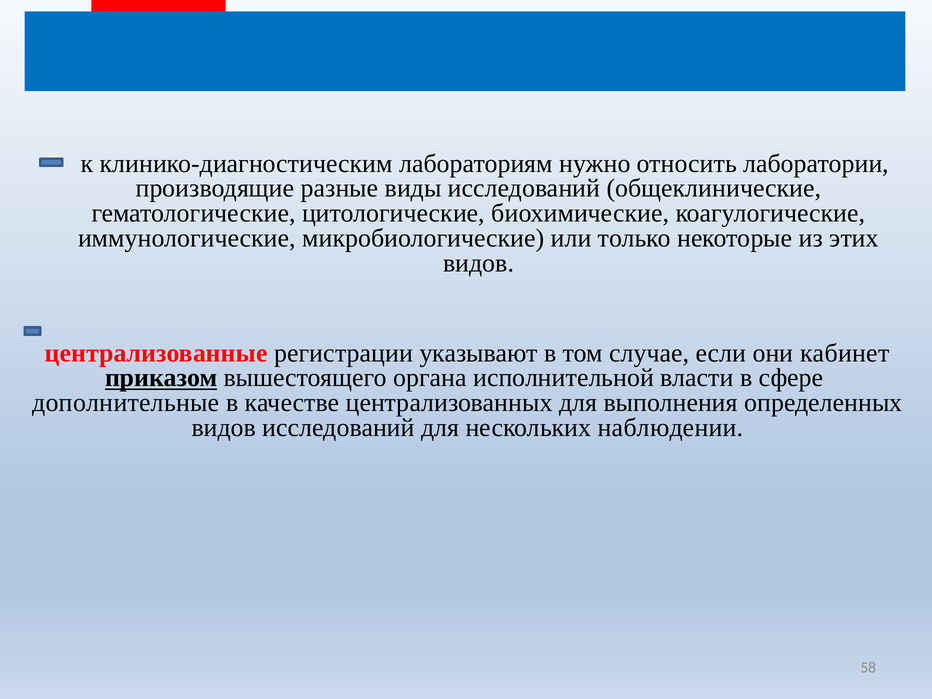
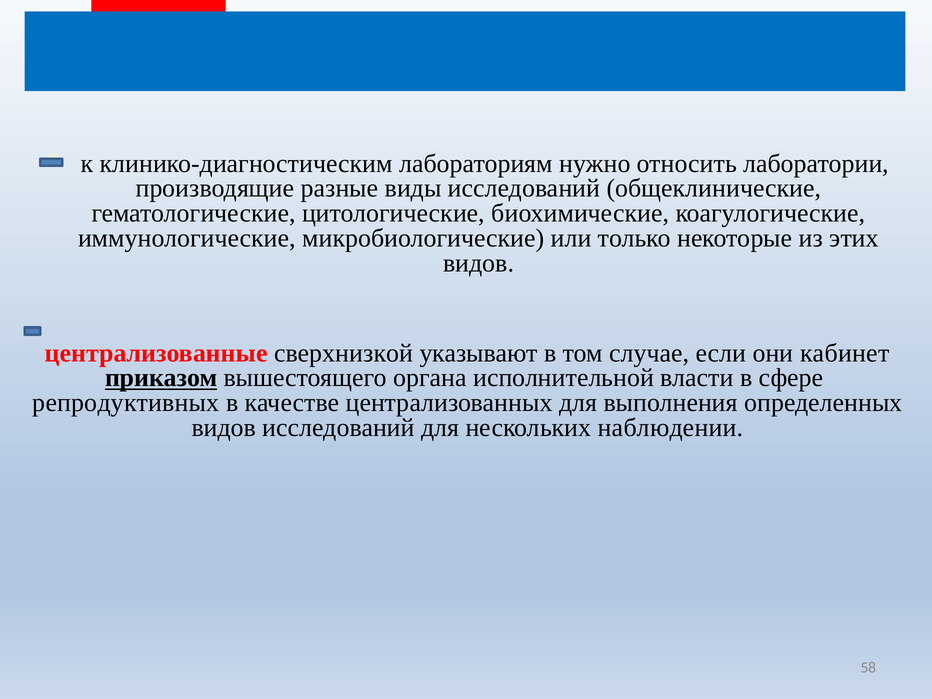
регистрации: регистрации -> сверхнизкой
дополнительные: дополнительные -> репродуктивных
